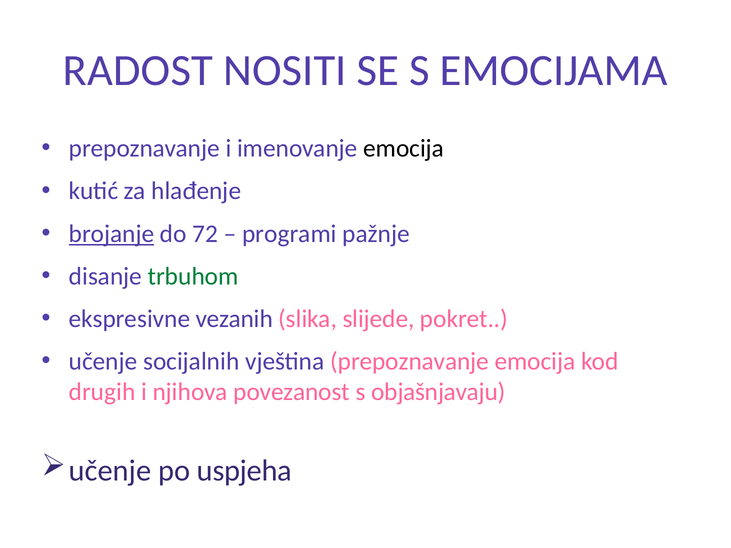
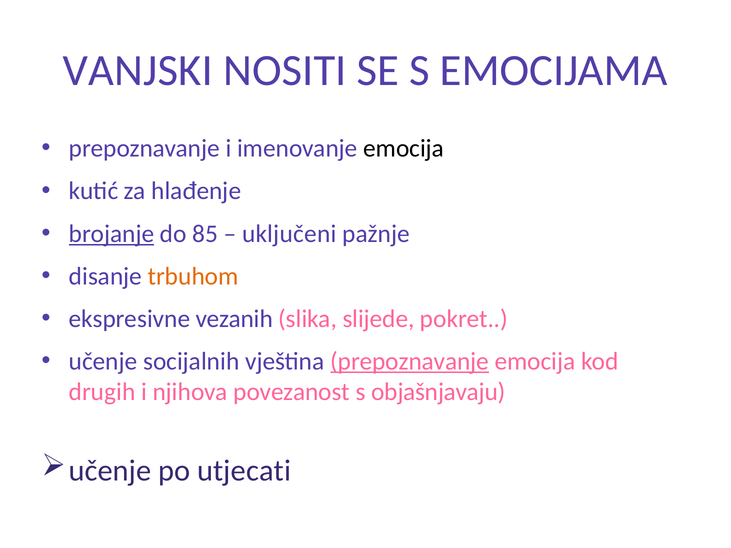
RADOST: RADOST -> VANJSKI
72: 72 -> 85
programi: programi -> uključeni
trbuhom colour: green -> orange
prepoznavanje at (410, 362) underline: none -> present
uspjeha: uspjeha -> utjecati
